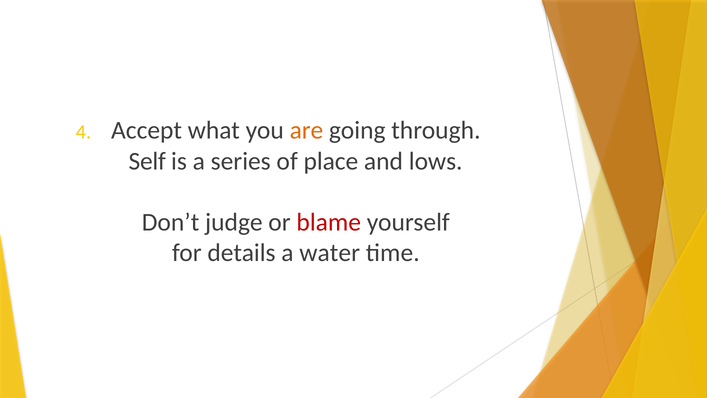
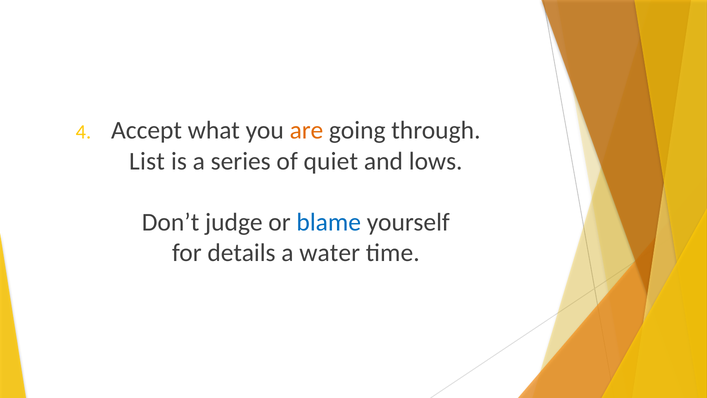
Self: Self -> List
place: place -> quiet
blame colour: red -> blue
